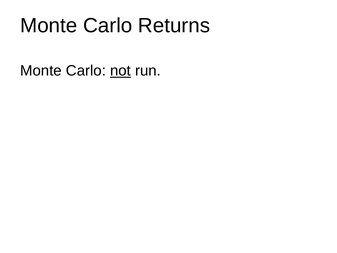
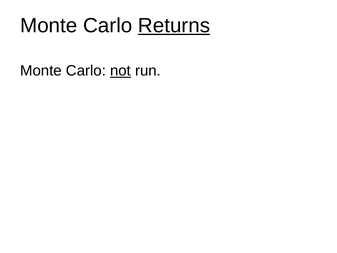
Returns underline: none -> present
